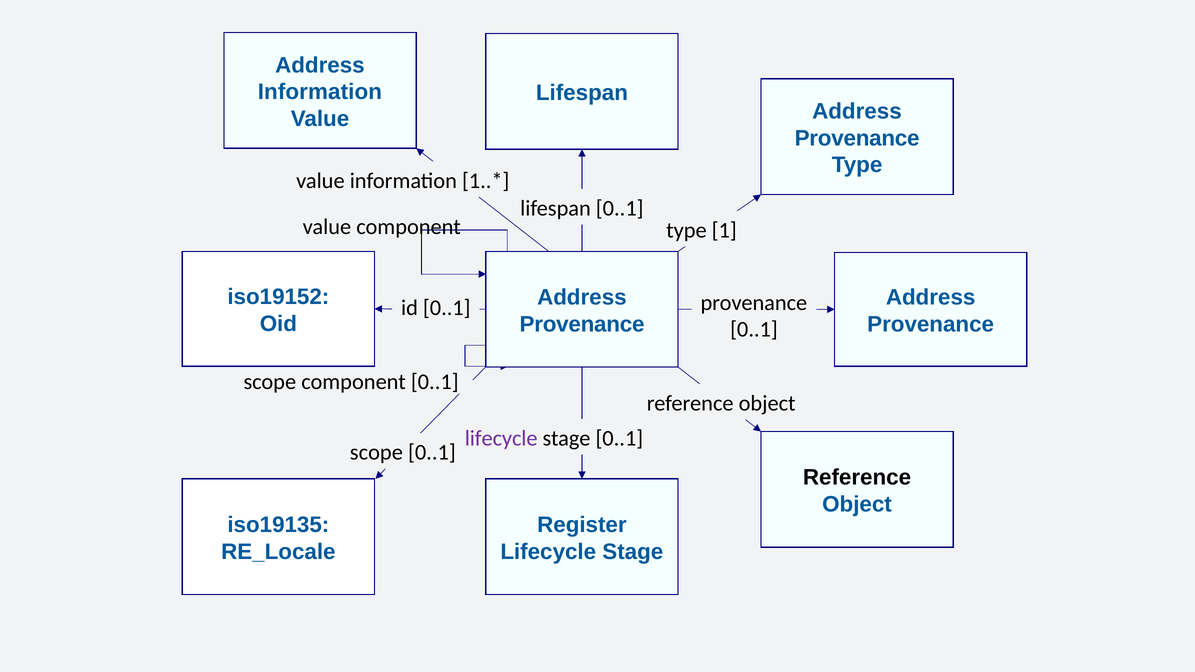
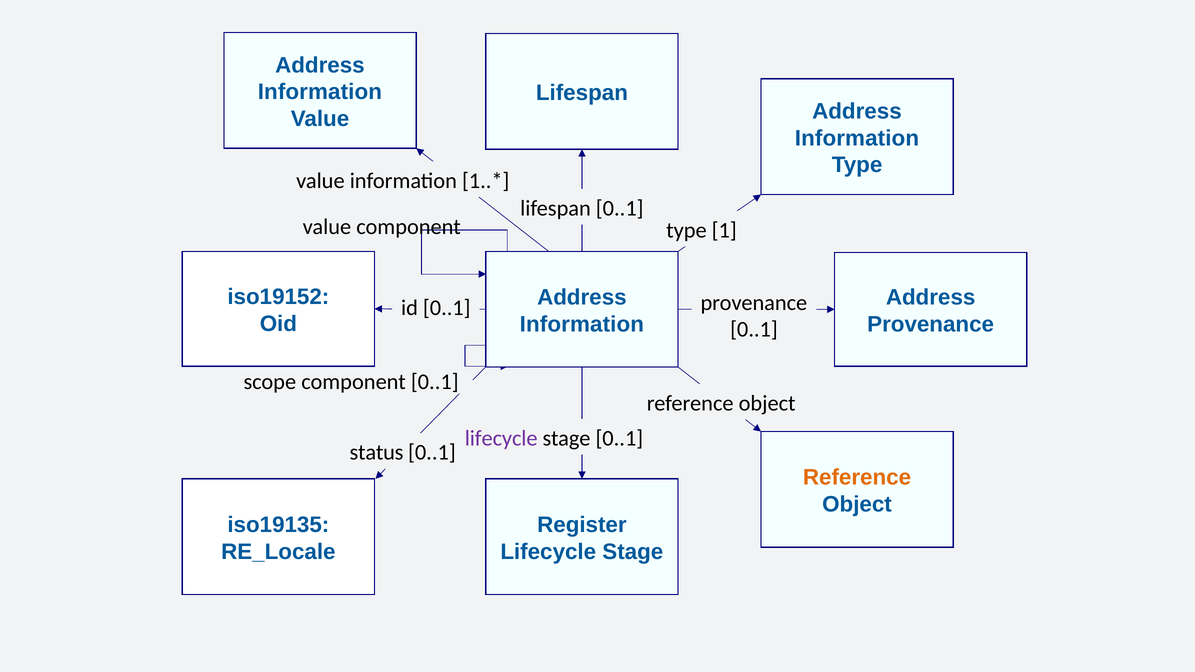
Provenance at (857, 138): Provenance -> Information
Provenance at (582, 324): Provenance -> Information
scope at (376, 453): scope -> status
Reference at (857, 478) colour: black -> orange
